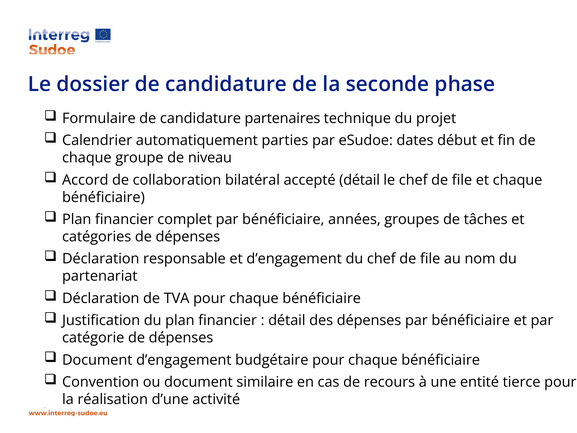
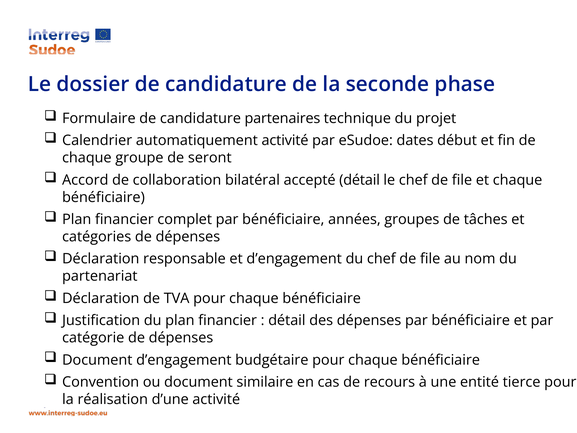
automatiquement parties: parties -> activité
niveau: niveau -> seront
